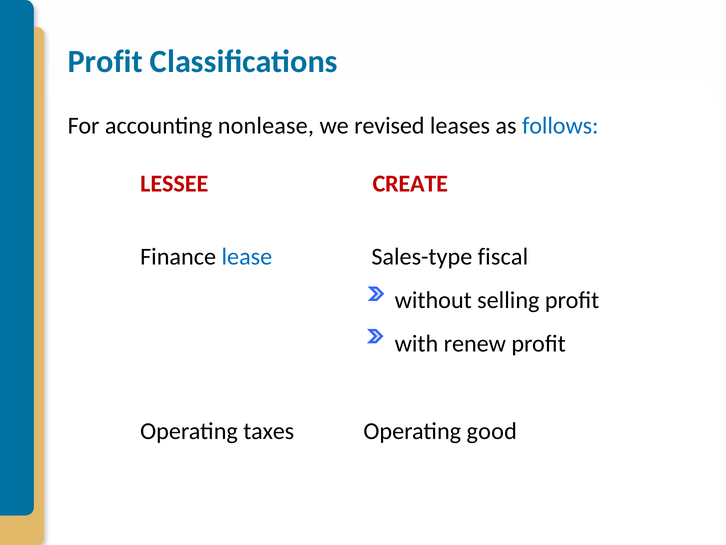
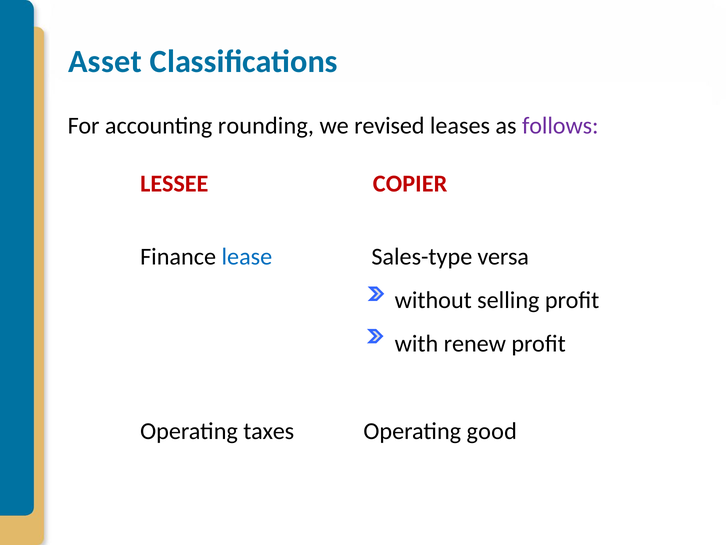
Profit at (105, 62): Profit -> Asset
nonlease: nonlease -> rounding
follows colour: blue -> purple
CREATE: CREATE -> COPIER
fiscal: fiscal -> versa
